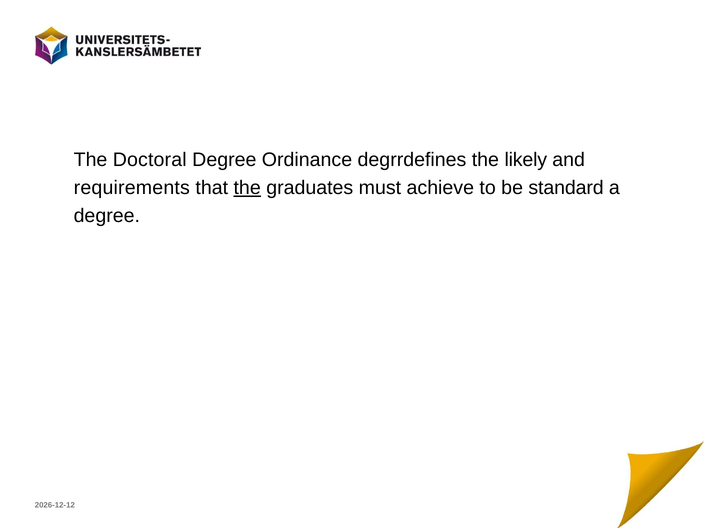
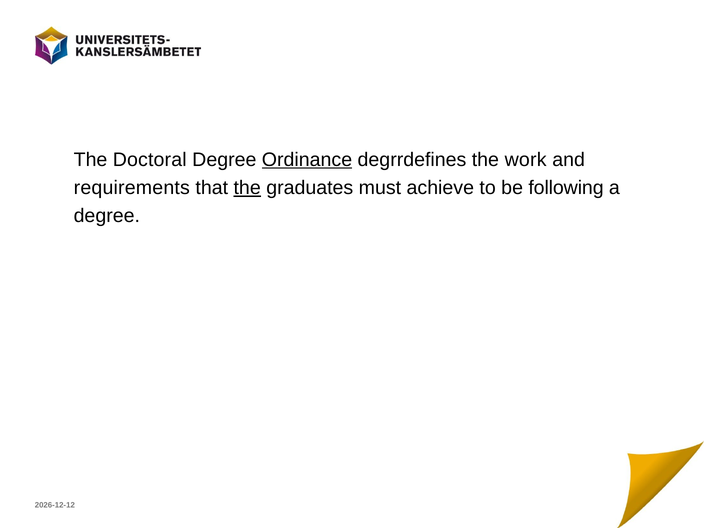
Ordinance underline: none -> present
likely: likely -> work
standard: standard -> following
